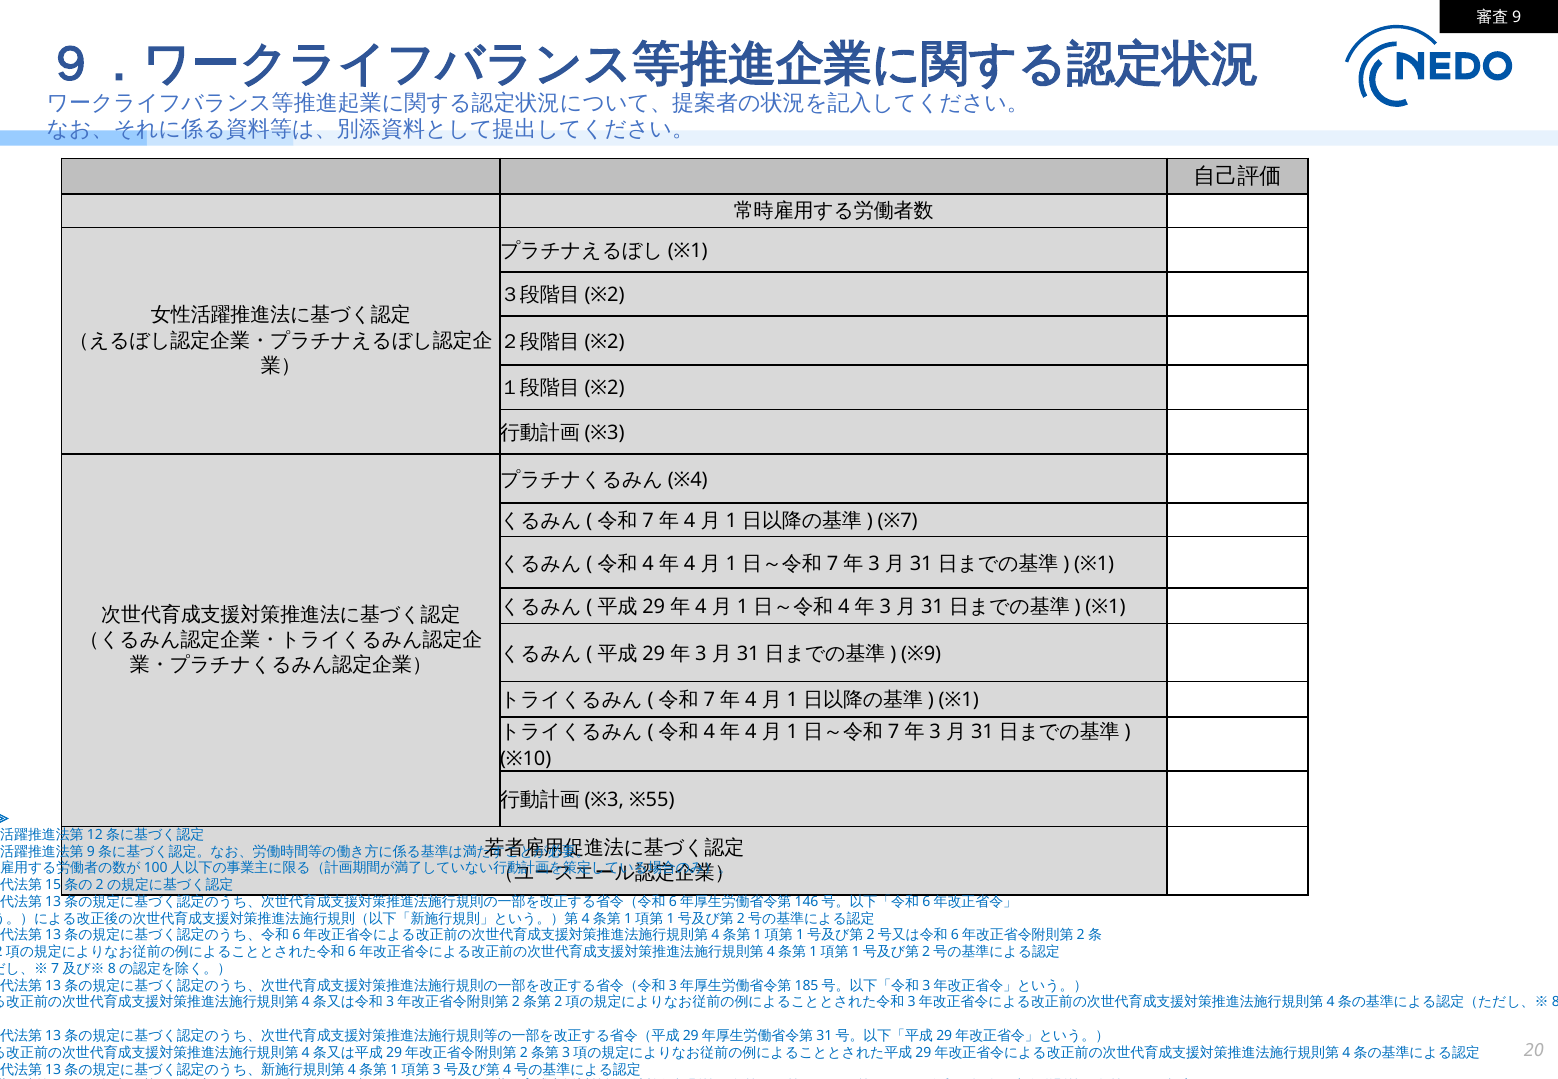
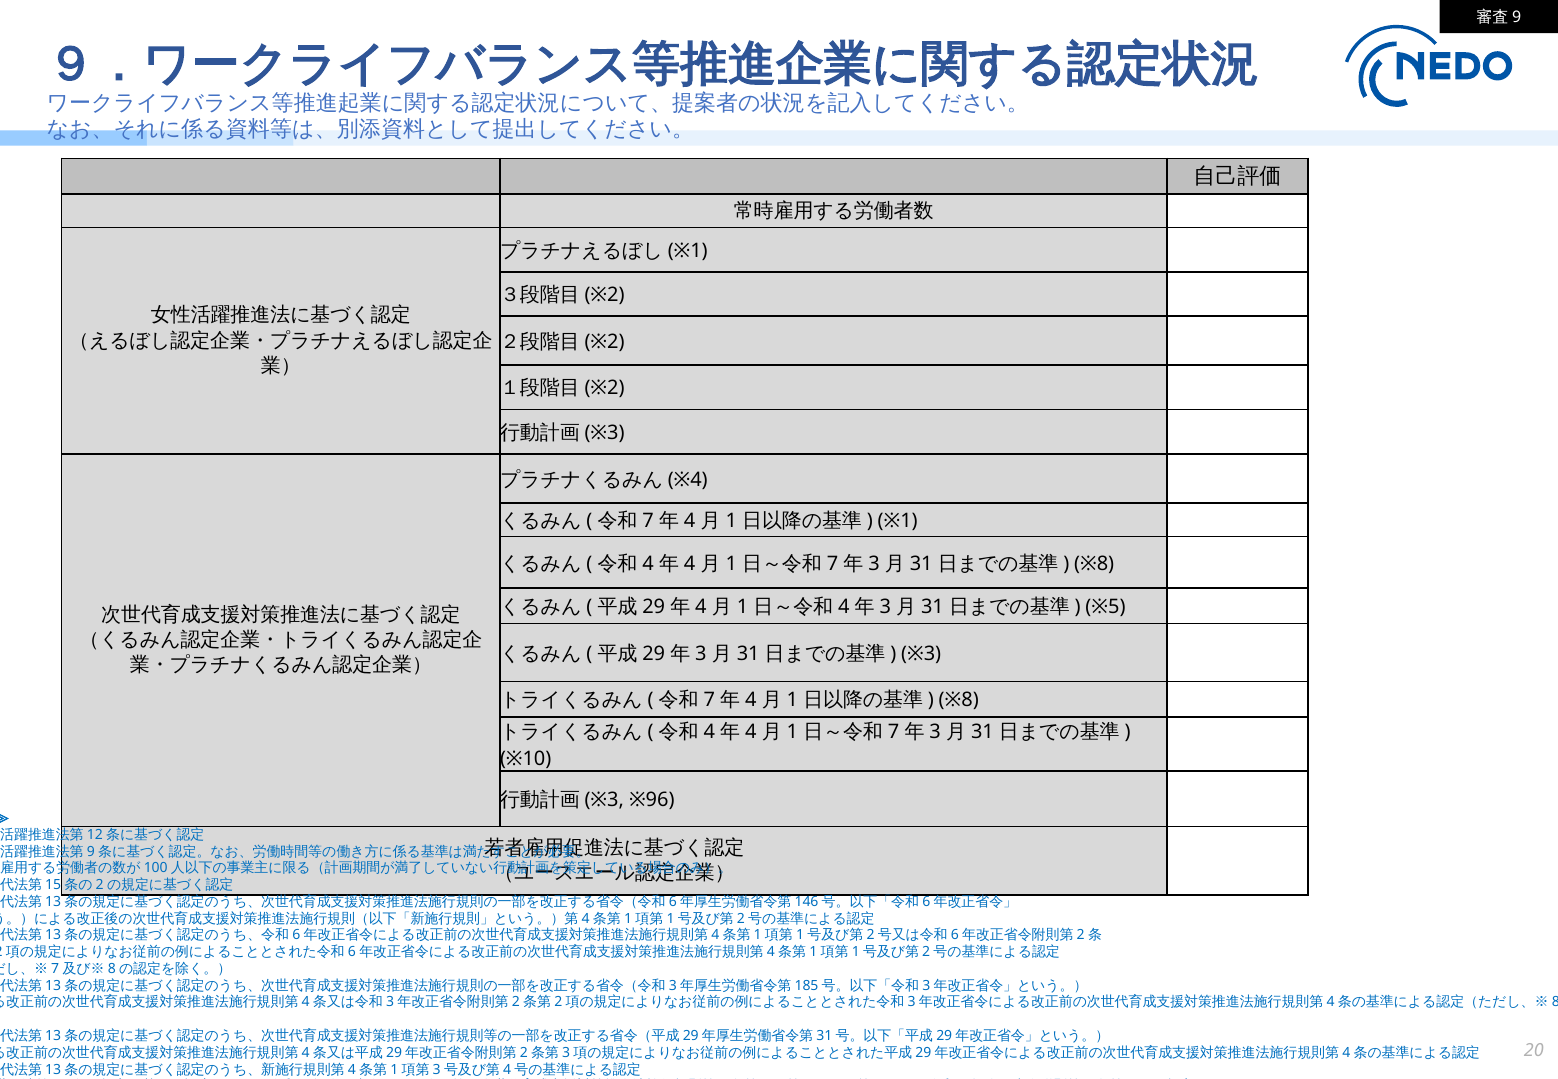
※7: ※7 -> ※1
※1 at (1094, 563): ※1 -> ※8
※1 at (1105, 607): ※1 -> ※5
※9: ※9 -> ※3
※1 at (959, 700): ※1 -> ※8
※55: ※55 -> ※96
